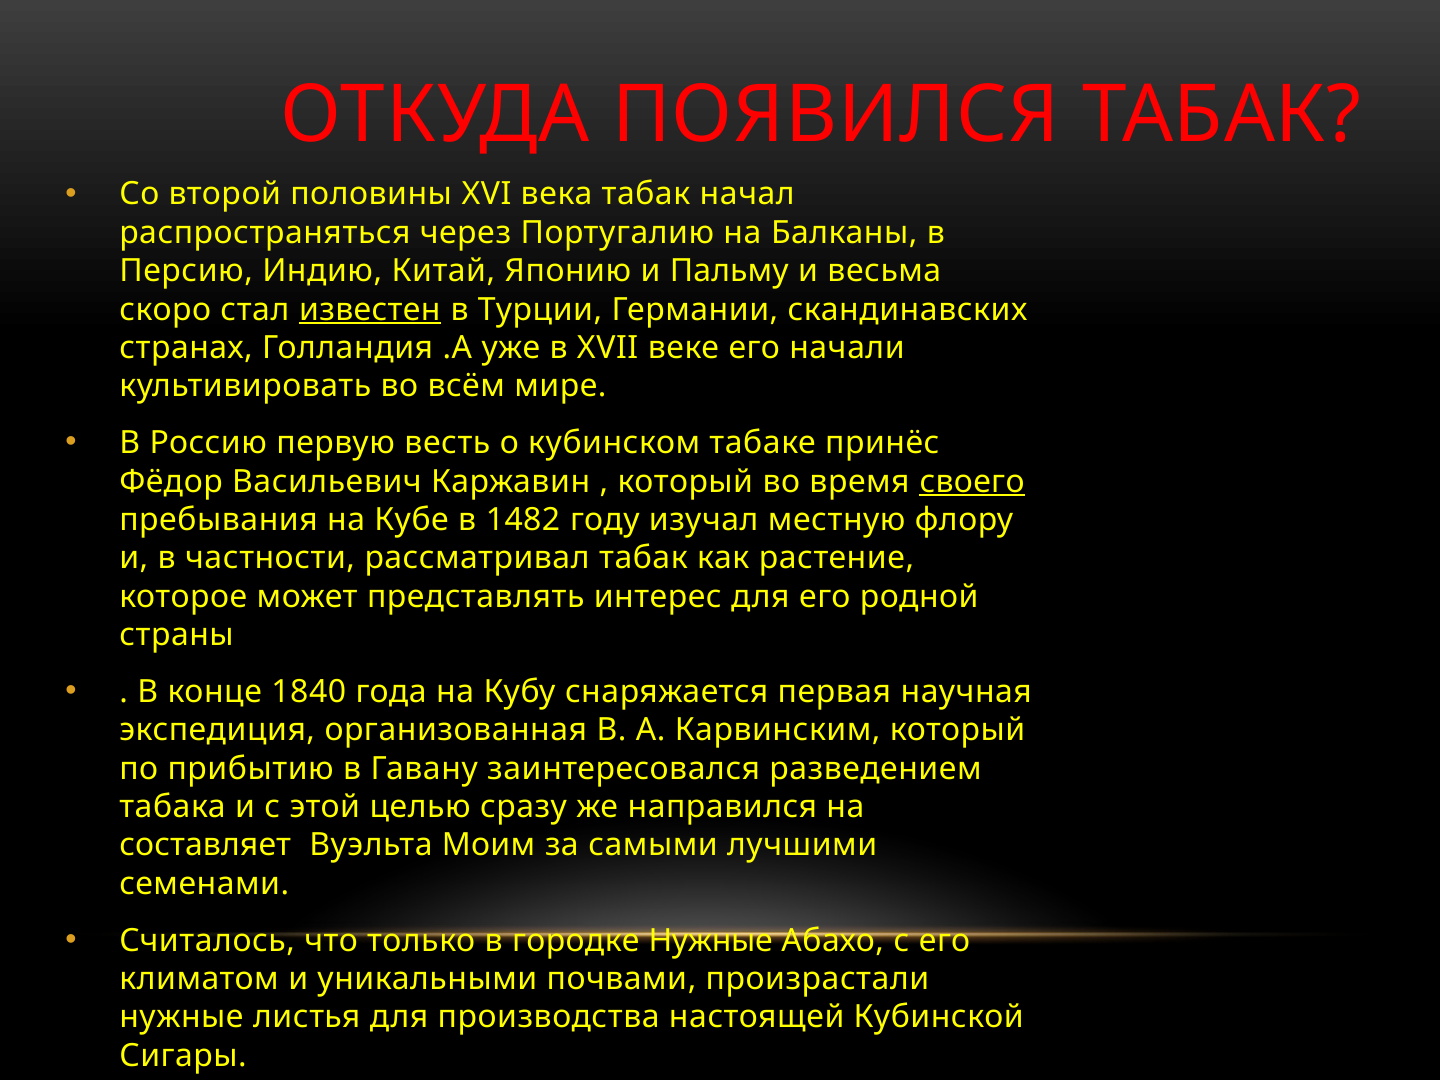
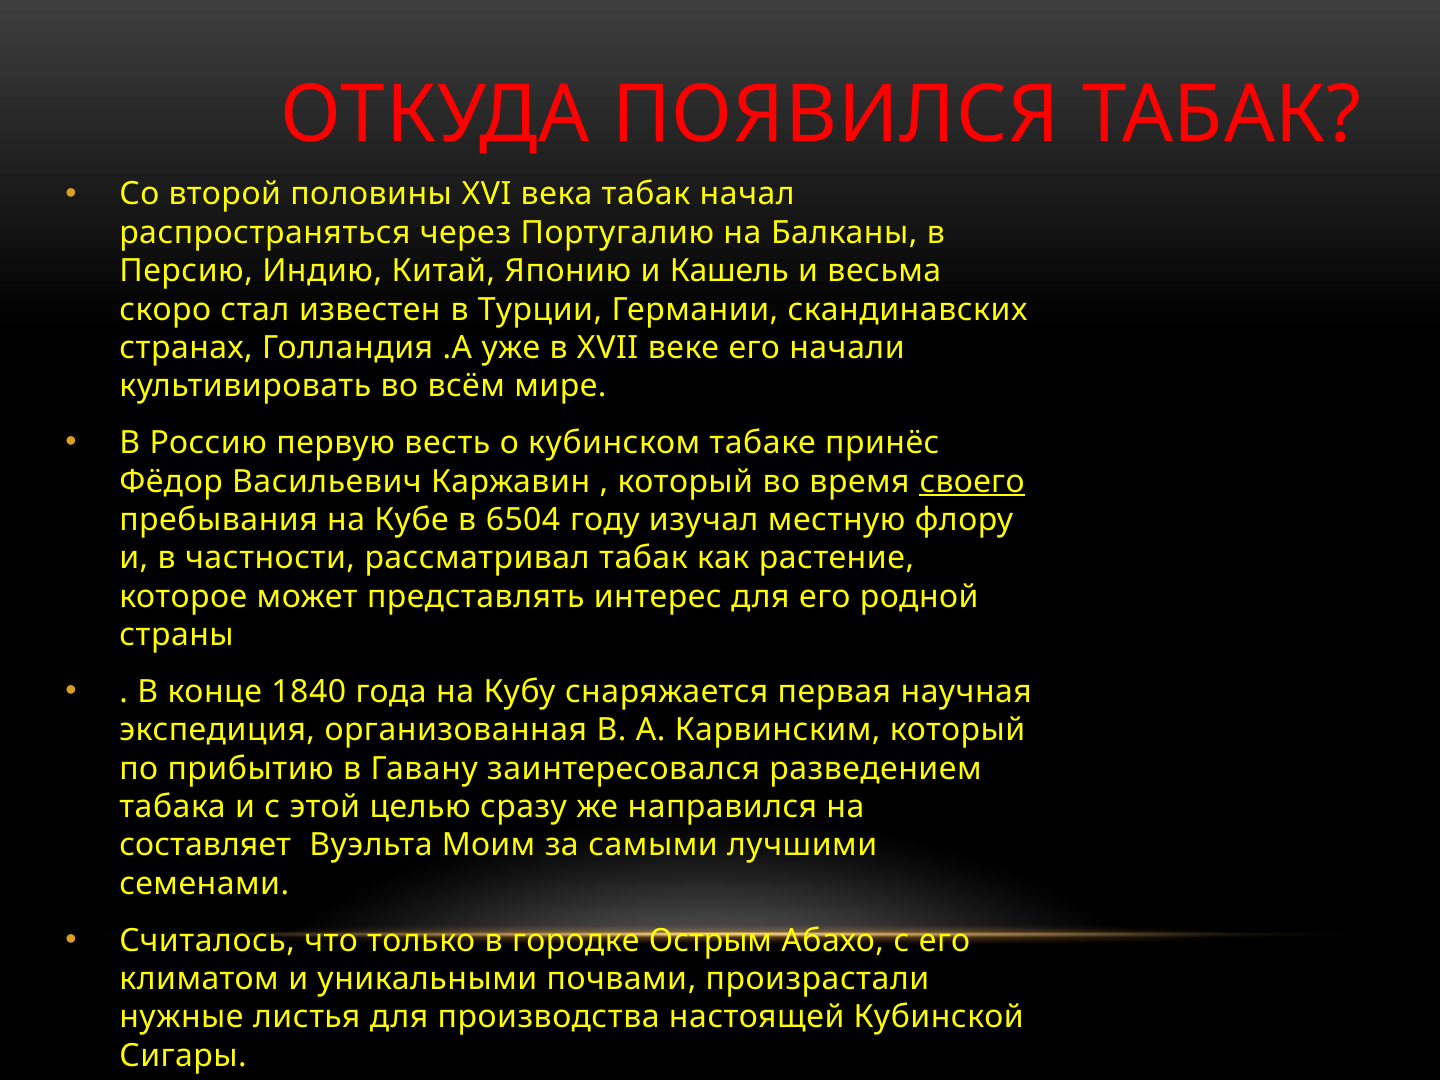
Пальму: Пальму -> Кашель
известен underline: present -> none
1482: 1482 -> 6504
городке Нужные: Нужные -> Острым
